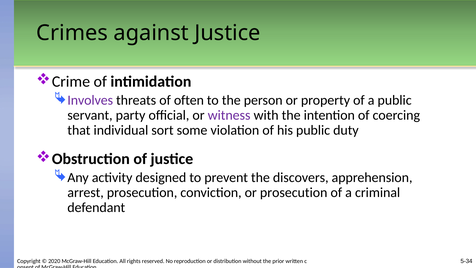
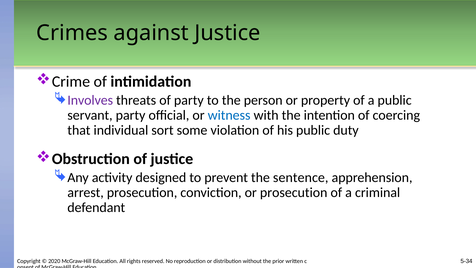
of often: often -> party
witness colour: purple -> blue
discovers: discovers -> sentence
